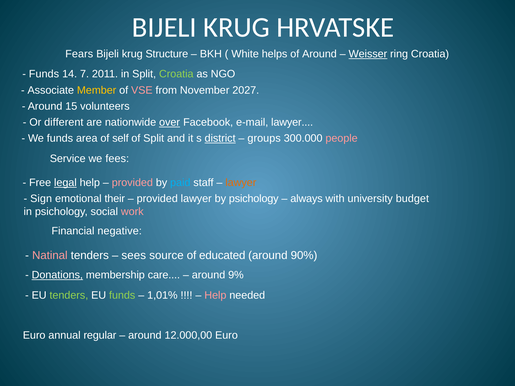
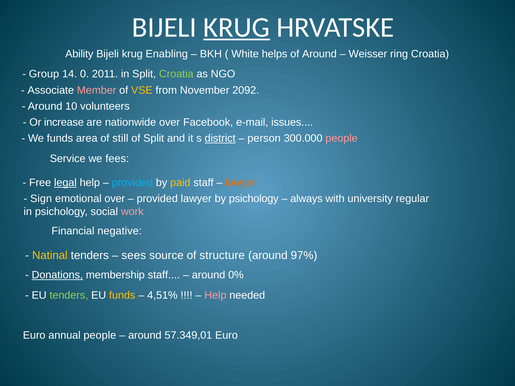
KRUG at (237, 27) underline: none -> present
Fears: Fears -> Ability
Structure: Structure -> Enabling
Weisser underline: present -> none
Funds at (44, 74): Funds -> Group
7: 7 -> 0
Member colour: yellow -> pink
VSE colour: pink -> yellow
2027: 2027 -> 2092
15: 15 -> 10
different: different -> increase
over at (170, 122) underline: present -> none
e-mail lawyer: lawyer -> issues
self: self -> still
groups: groups -> person
provided at (132, 183) colour: pink -> light blue
paid colour: light blue -> yellow
emotional their: their -> over
budget: budget -> regular
Natinal colour: pink -> yellow
educated: educated -> structure
90%: 90% -> 97%
membership care: care -> staff
9%: 9% -> 0%
funds at (122, 295) colour: light green -> yellow
1,01%: 1,01% -> 4,51%
annual regular: regular -> people
12.000,00: 12.000,00 -> 57.349,01
